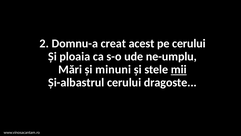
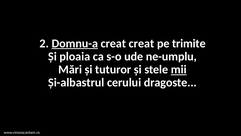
Domnu-a underline: none -> present
creat acest: acest -> creat
pe cerului: cerului -> trimite
minuni: minuni -> tuturor
